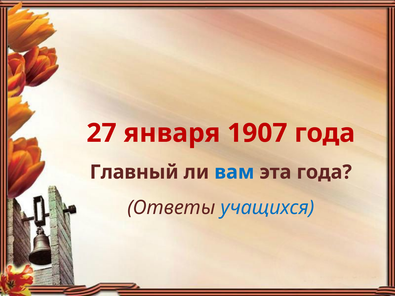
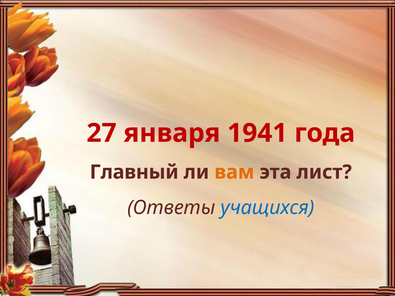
1907: 1907 -> 1941
вам colour: blue -> orange
эта года: года -> лист
